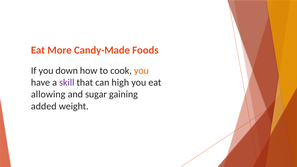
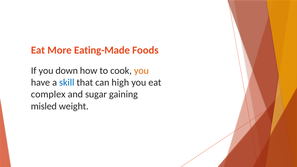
Candy-Made: Candy-Made -> Eating-Made
skill colour: purple -> blue
allowing: allowing -> complex
added: added -> misled
